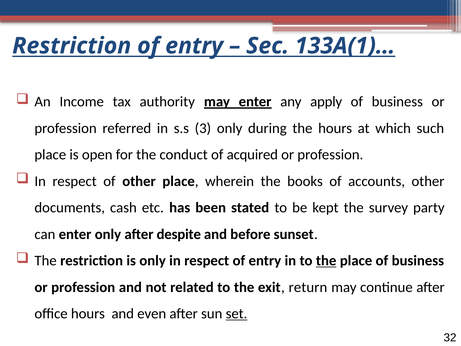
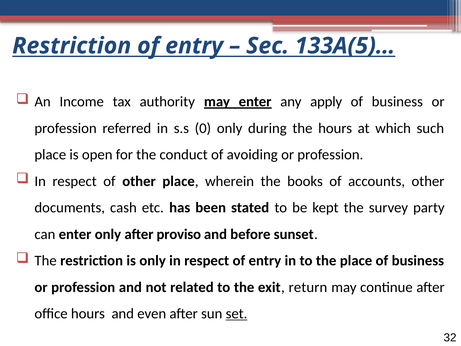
133A(1)…: 133A(1)… -> 133A(5)…
3: 3 -> 0
acquired: acquired -> avoiding
despite: despite -> proviso
the at (326, 261) underline: present -> none
